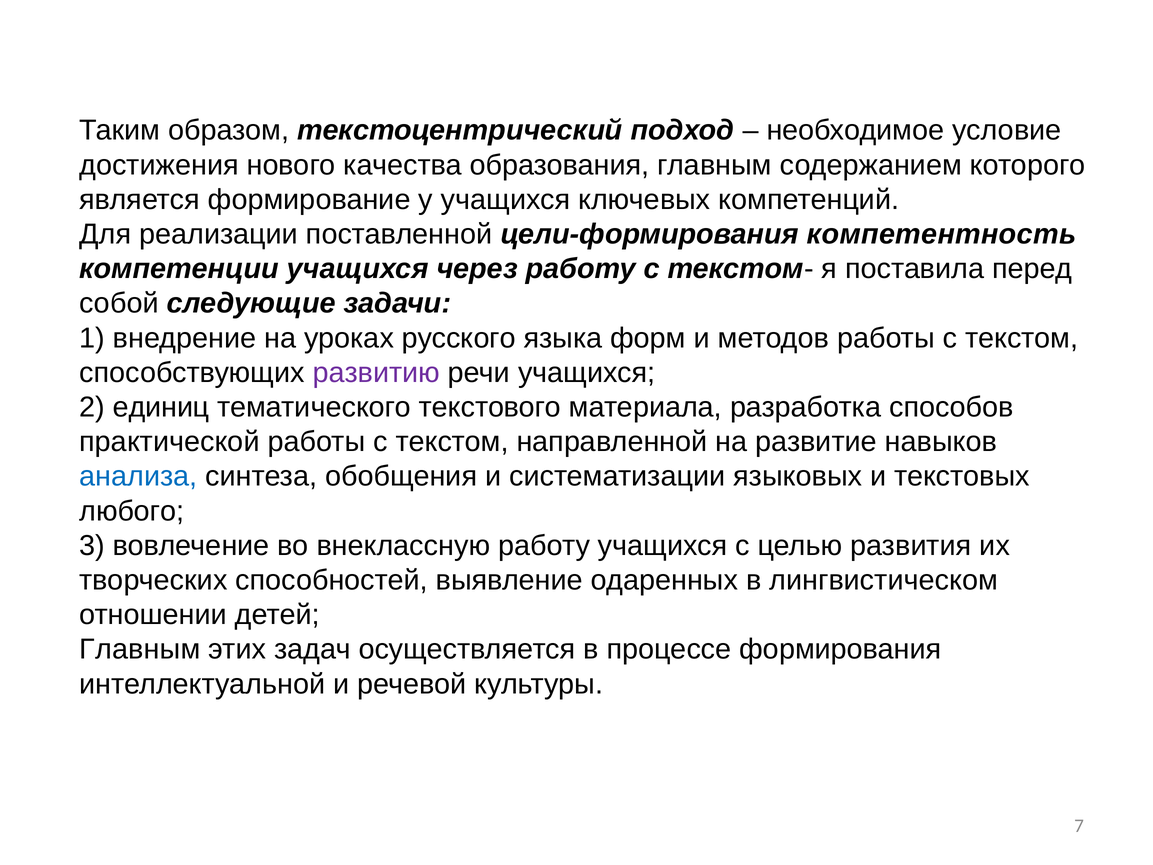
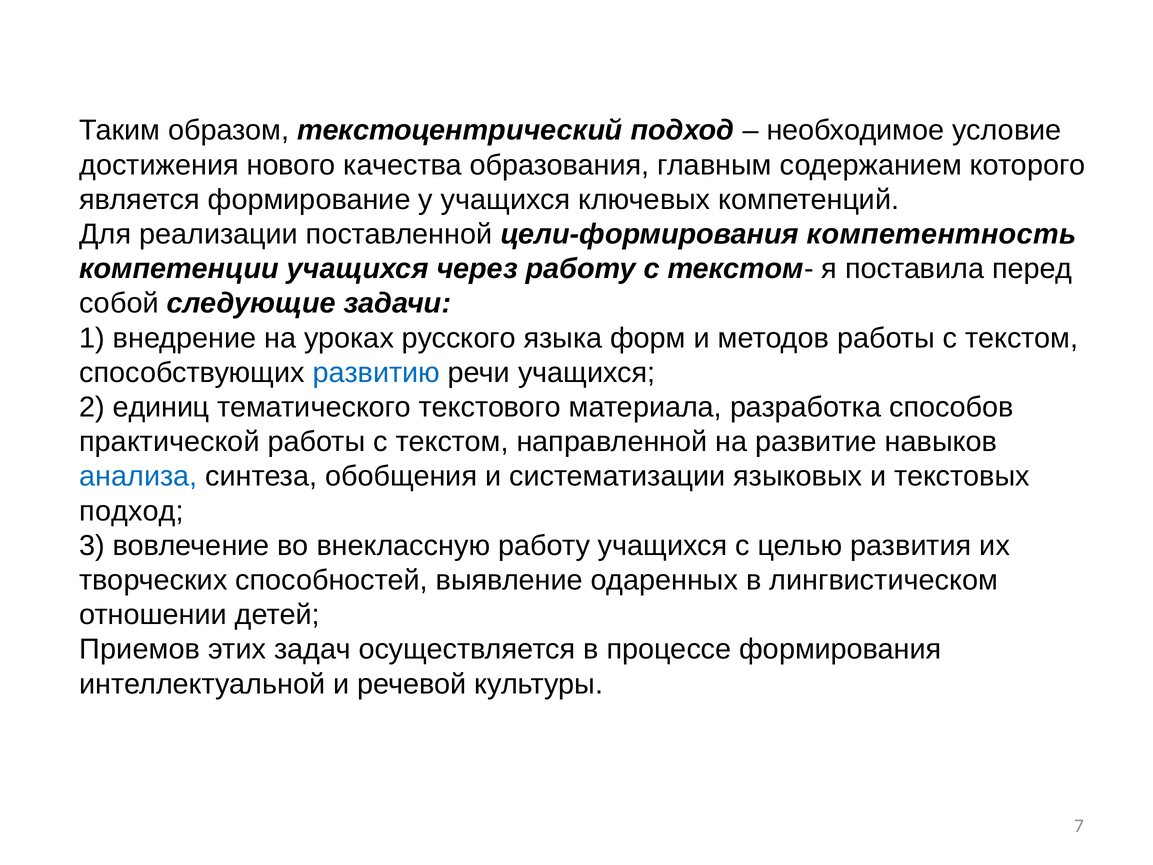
развитию colour: purple -> blue
любого at (132, 511): любого -> подход
Главным at (140, 649): Главным -> Приемов
